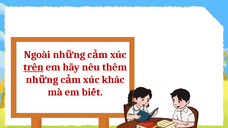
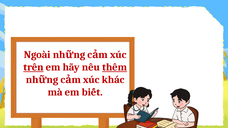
thêm underline: none -> present
